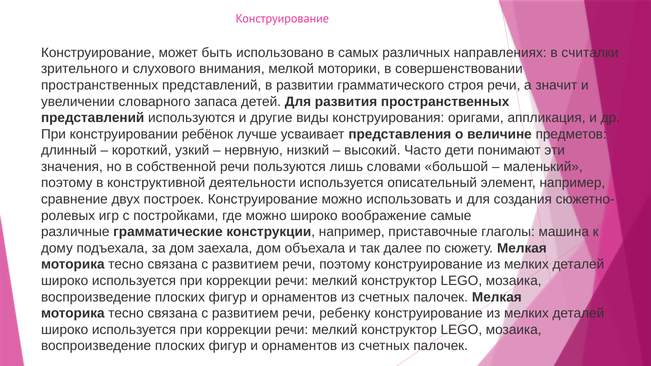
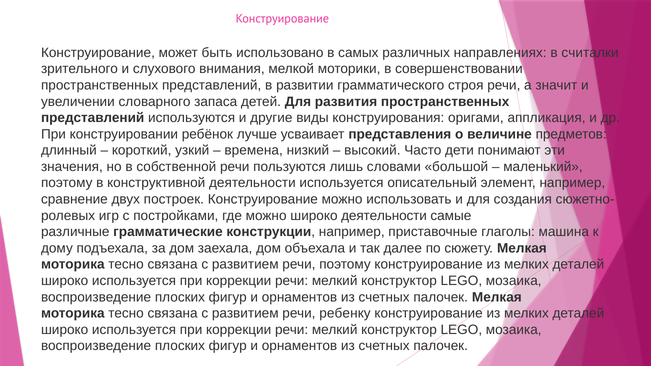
нервную: нервную -> времена
широко воображение: воображение -> деятельности
